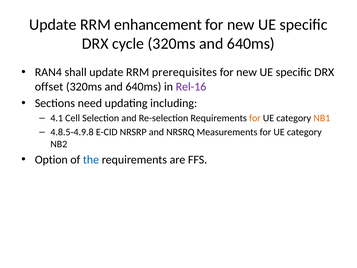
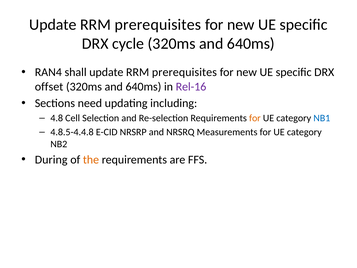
enhancement at (158, 25): enhancement -> prerequisites
4.1: 4.1 -> 4.8
NB1 colour: orange -> blue
4.8.5-4.9.8: 4.8.5-4.9.8 -> 4.8.5-4.4.8
Option: Option -> During
the colour: blue -> orange
